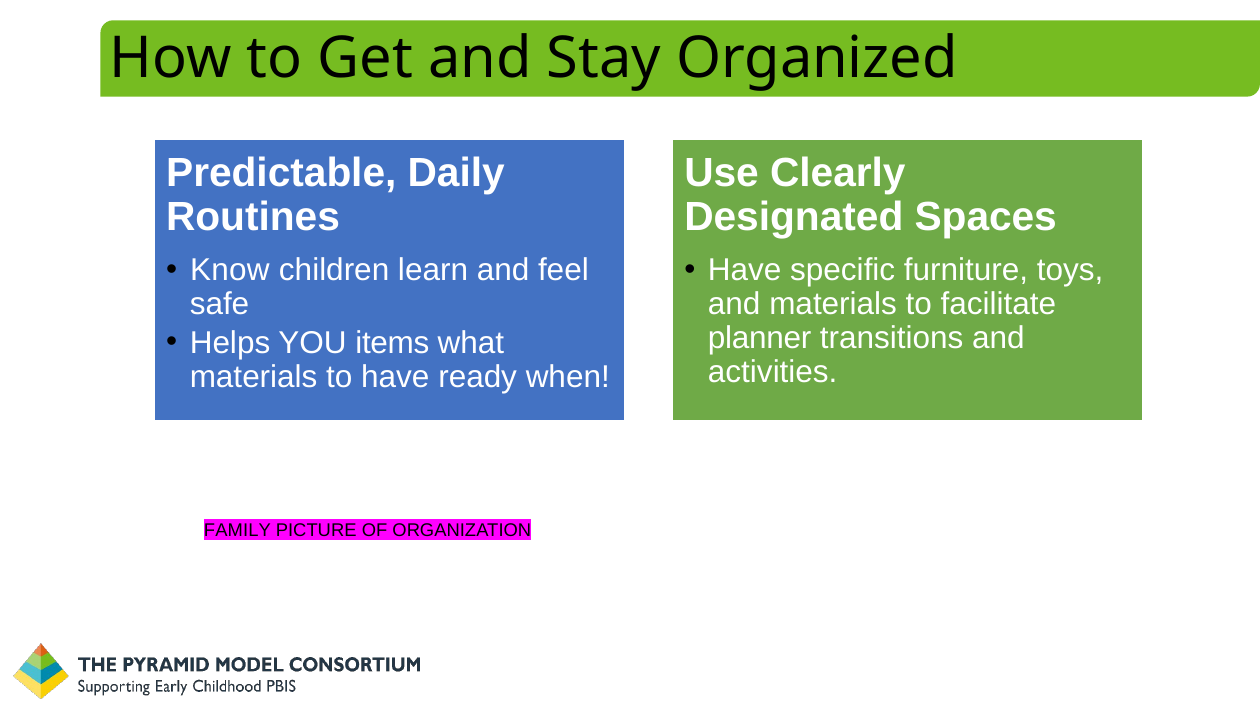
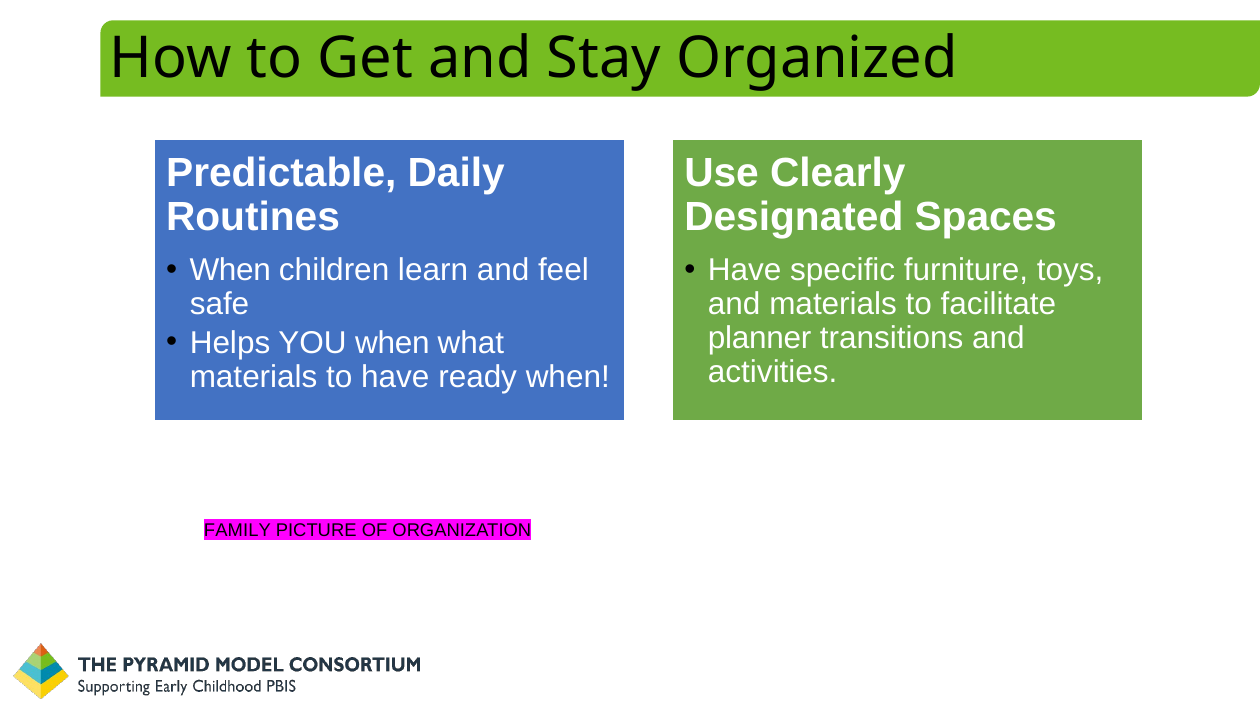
Know at (230, 270): Know -> When
YOU items: items -> when
